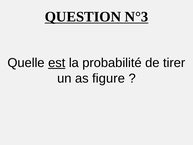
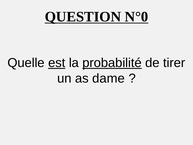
N°3: N°3 -> N°0
probabilité underline: none -> present
figure: figure -> dame
